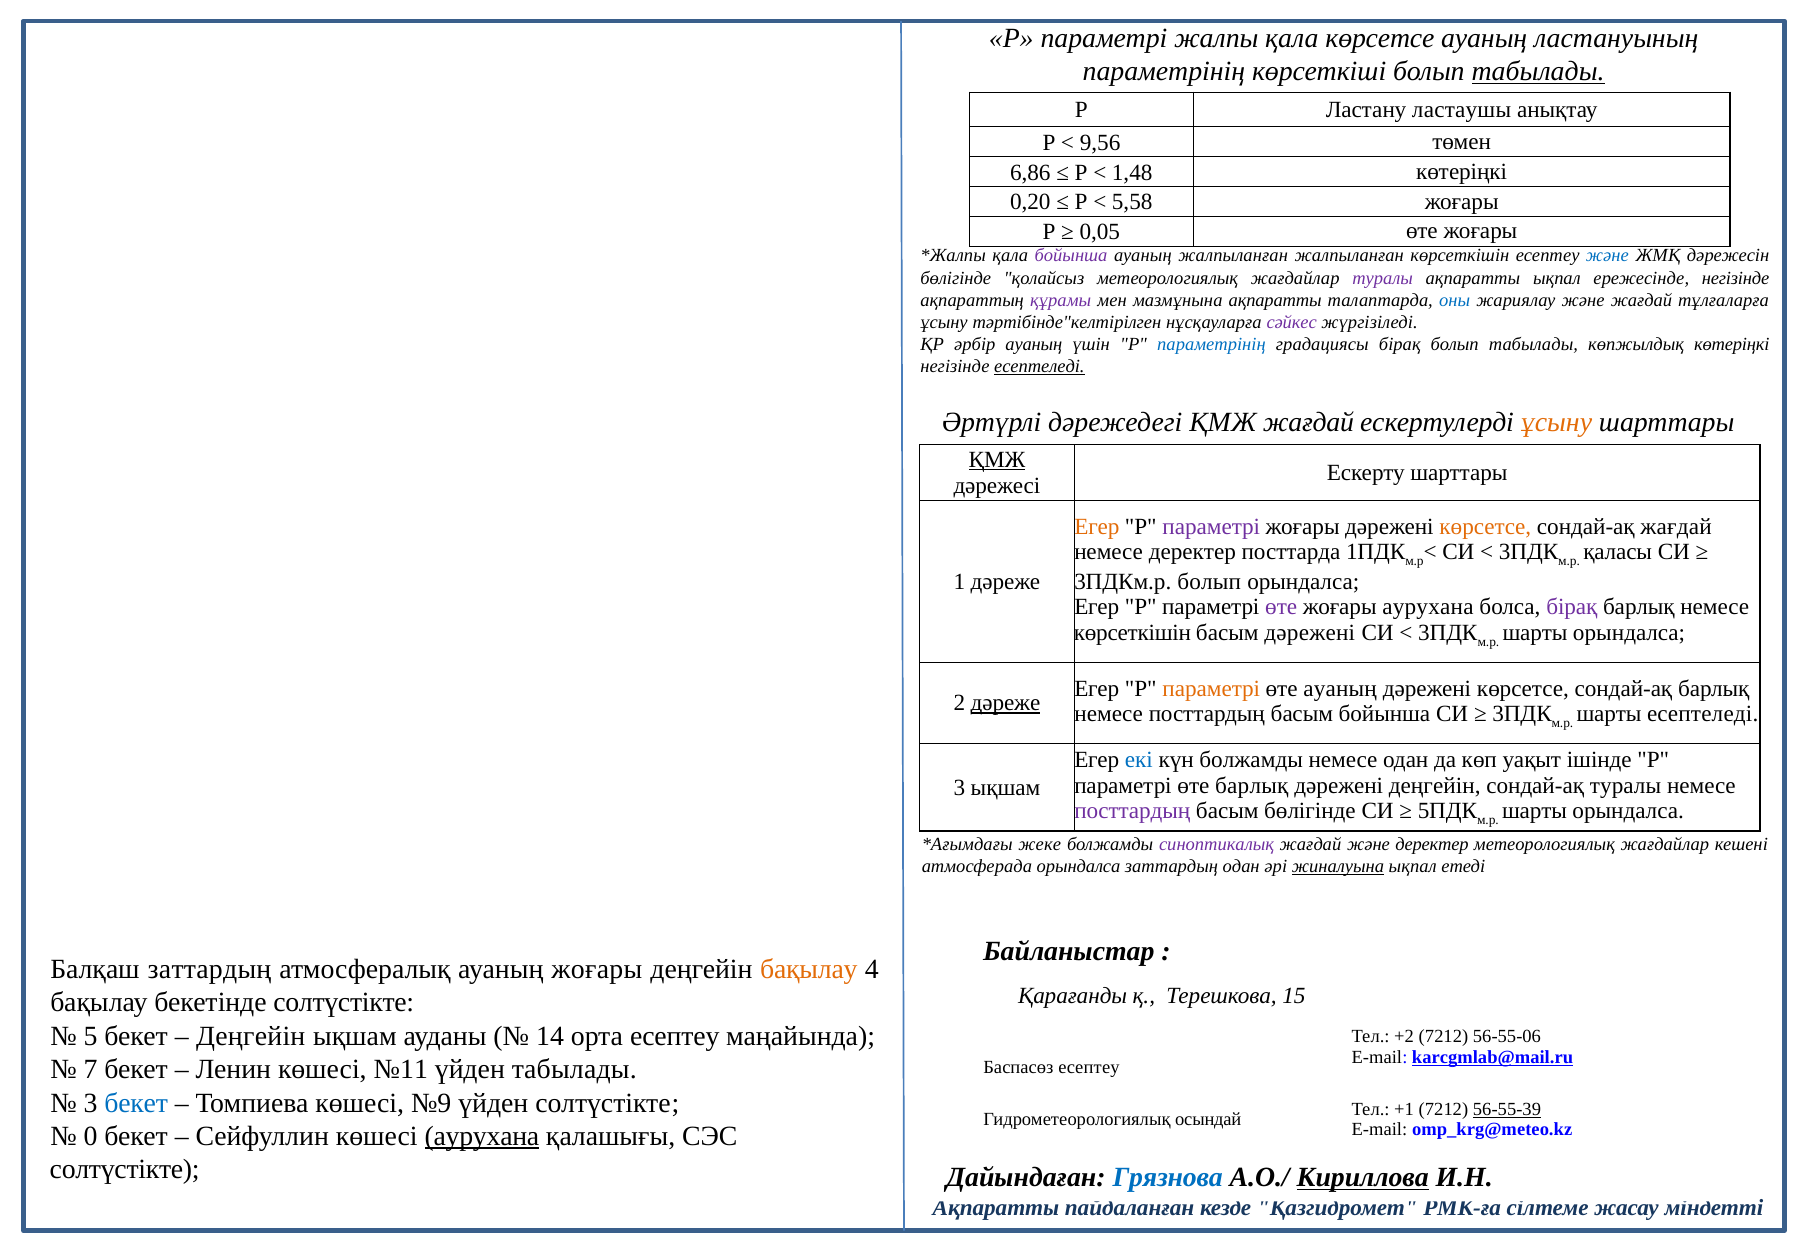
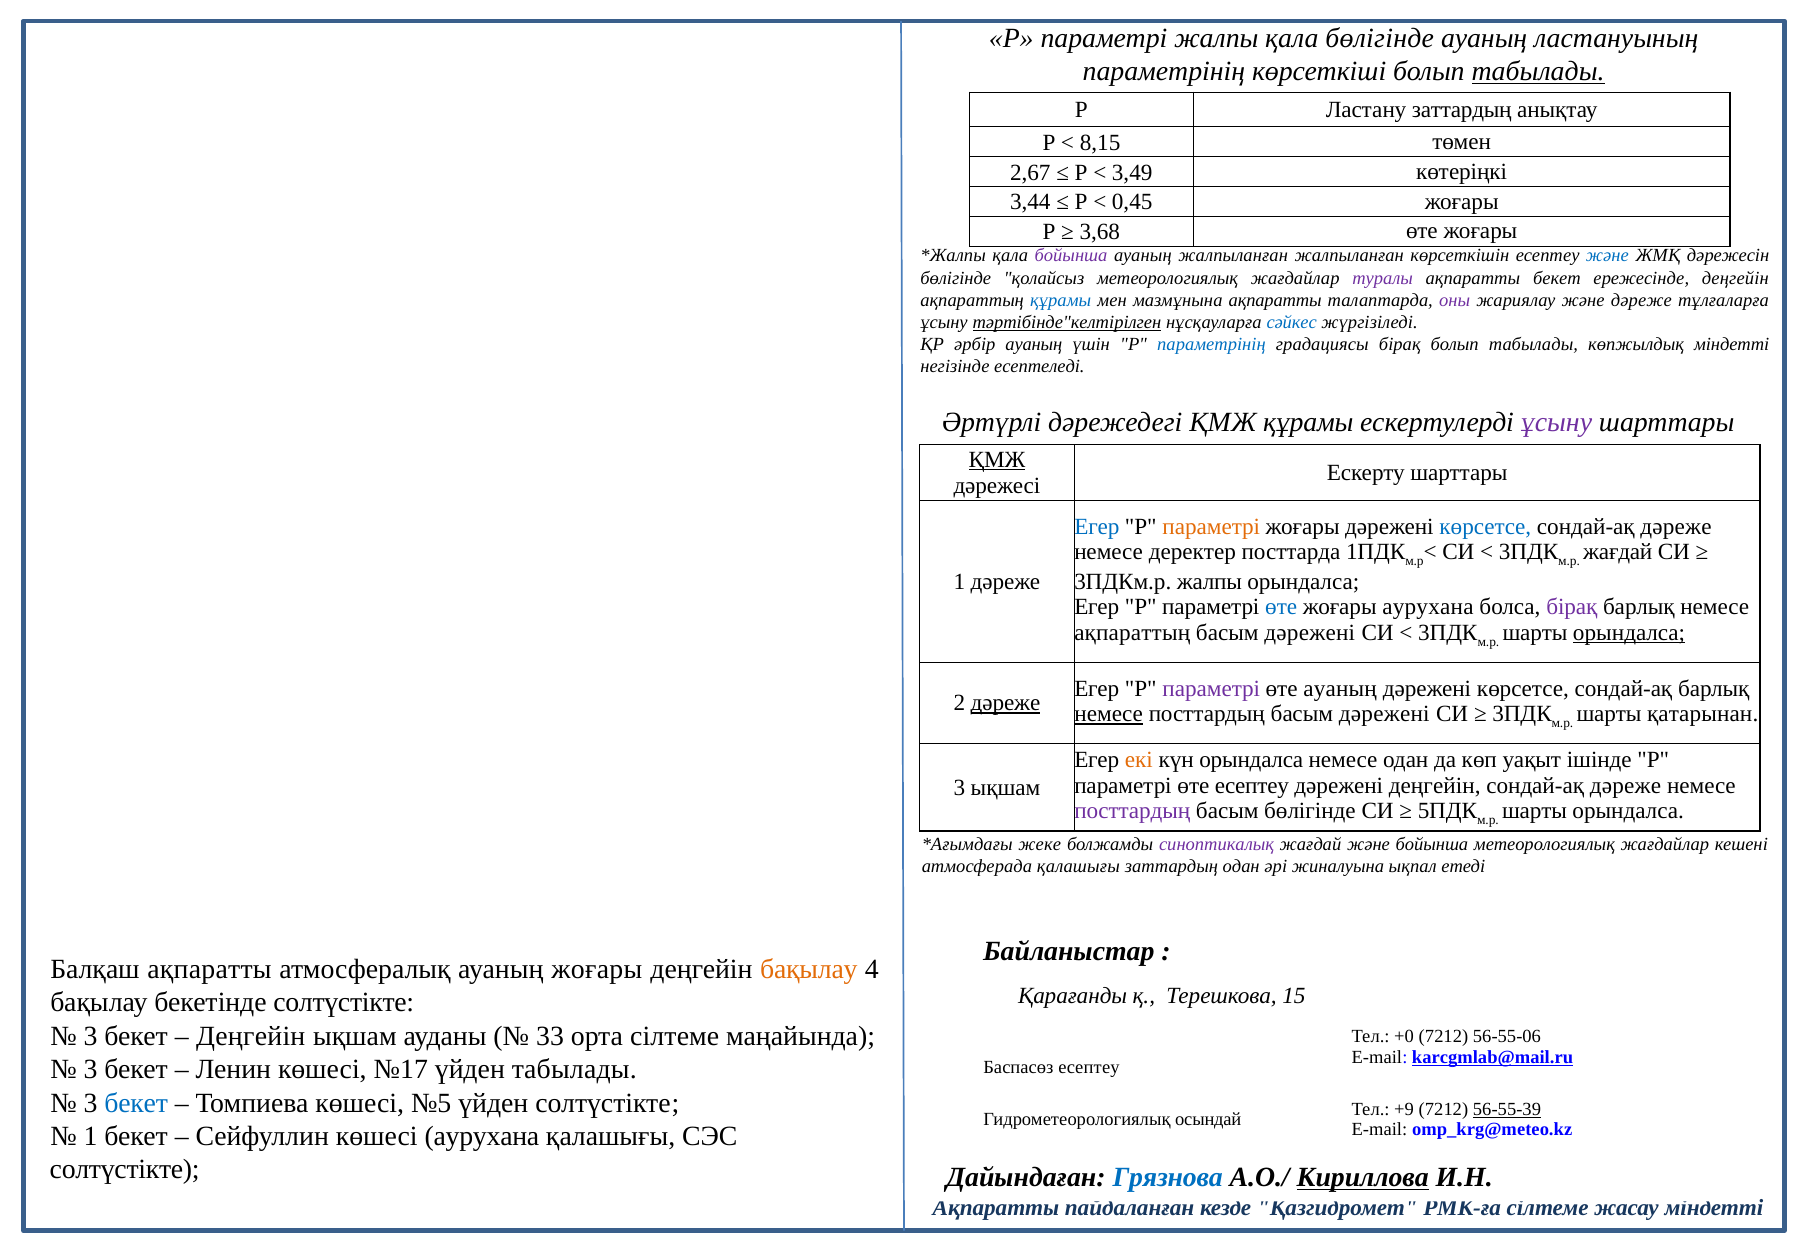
қала көрсетсе: көрсетсе -> бөлігінде
Ластану ластаушы: ластаушы -> заттардың
9,56: 9,56 -> 8,15
6,86: 6,86 -> 2,67
1,48: 1,48 -> 3,49
0,20: 0,20 -> 3,44
5,58: 5,58 -> 0,45
0,05: 0,05 -> 3,68
ақпаратты ықпал: ықпал -> бекет
ережесінде негізінде: негізінде -> деңгейін
құрамы at (1061, 300) colour: purple -> blue
оны colour: blue -> purple
және жағдай: жағдай -> дәреже
тәртібінде"келтірілген underline: none -> present
сәйкес colour: purple -> blue
көпжылдық көтеріңкі: көтеріңкі -> міндетті
есептеледі at (1039, 367) underline: present -> none
ҚМЖ жағдай: жағдай -> құрамы
ұсыну at (1557, 422) colour: orange -> purple
Егер at (1097, 527) colour: orange -> blue
параметрі at (1211, 527) colour: purple -> orange
көрсетсе at (1485, 527) colour: orange -> blue
жағдай at (1676, 527): жағдай -> дәреже
қаласы at (1618, 552): қаласы -> жағдай
3ПДКм.р болып: болып -> жалпы
өте at (1281, 607) colour: purple -> blue
көрсеткішін at (1132, 633): көрсеткішін -> ақпараттың
орындалса at (1629, 633) underline: none -> present
параметрі at (1211, 688) colour: orange -> purple
немесе at (1109, 714) underline: none -> present
посттардың басым бойынша: бойынша -> дәрежені
шарты есептеледі: есептеледі -> қатарынан
екі colour: blue -> orange
күн болжамды: болжамды -> орындалса
өте барлық: барлық -> есептеу
туралы at (1625, 785): туралы -> дәреже
және деректер: деректер -> бойынша
атмосферада орындалса: орындалса -> қалашығы
жиналуына underline: present -> none
Балқаш заттардың: заттардың -> ақпаратты
5 at (91, 1036): 5 -> 3
14: 14 -> 33
орта есептеу: есептеу -> сілтеме
+2: +2 -> +0
7 at (91, 1069): 7 -> 3
№11: №11 -> №17
№9: №9 -> №5
+1: +1 -> +9
0 at (91, 1136): 0 -> 1
аурухана at (482, 1136) underline: present -> none
